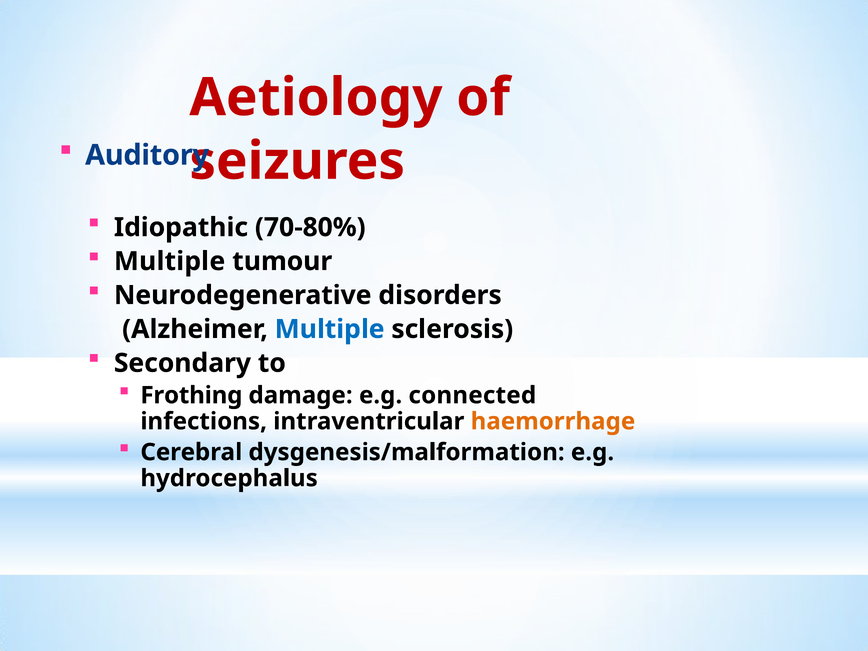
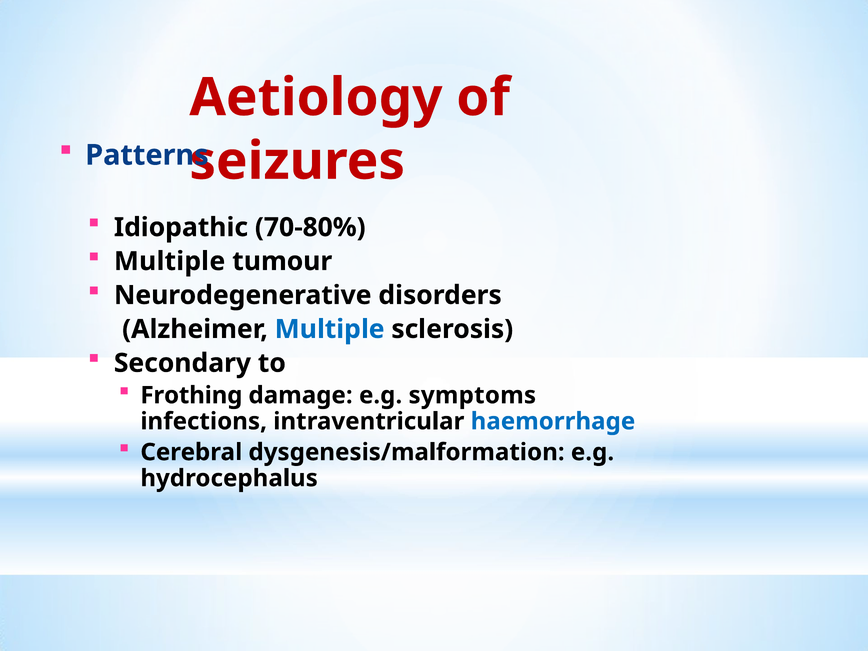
Auditory: Auditory -> Patterns
connected: connected -> symptoms
haemorrhage colour: orange -> blue
